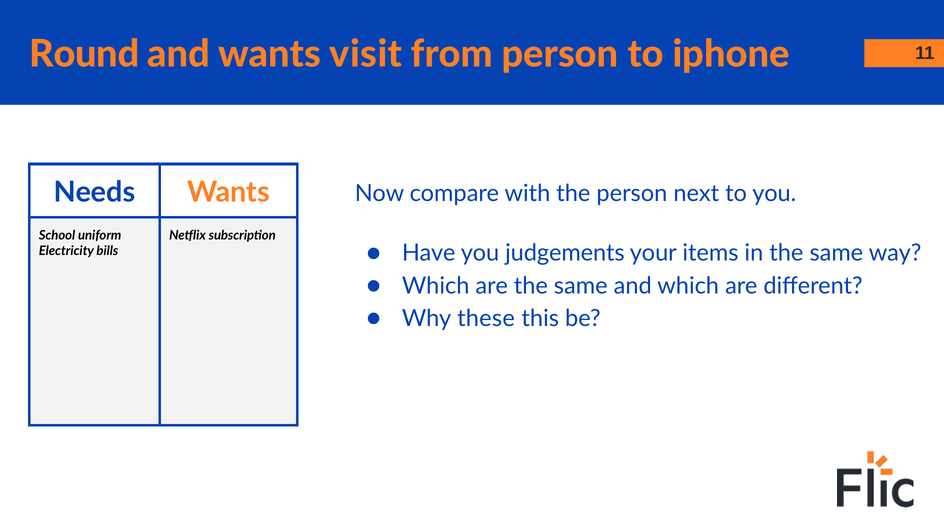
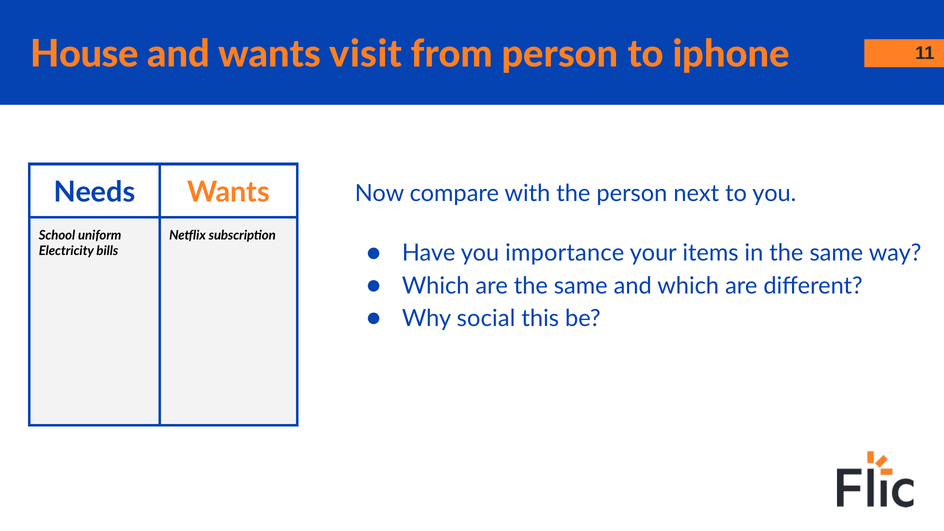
Round: Round -> House
judgements: judgements -> importance
these: these -> social
